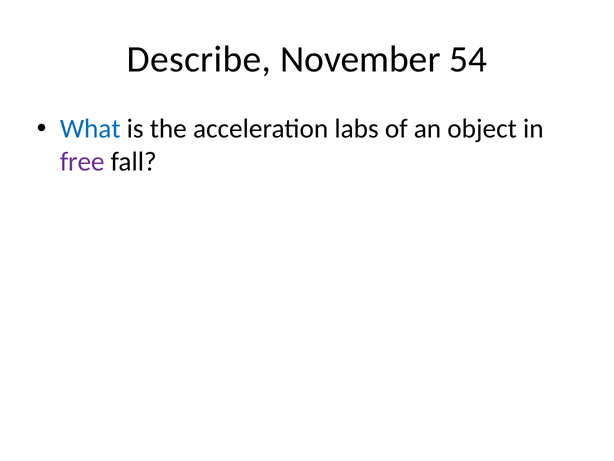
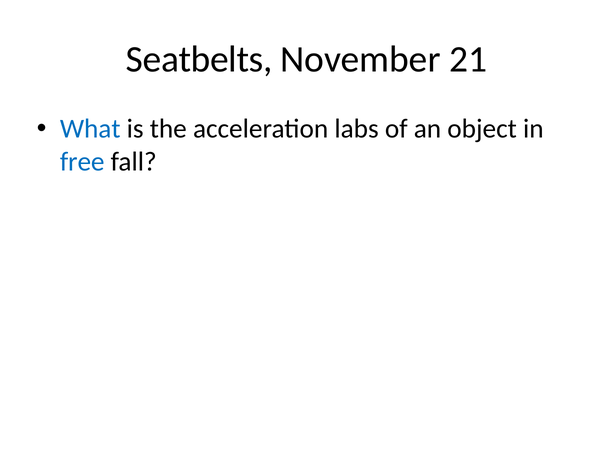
Describe: Describe -> Seatbelts
54: 54 -> 21
free colour: purple -> blue
